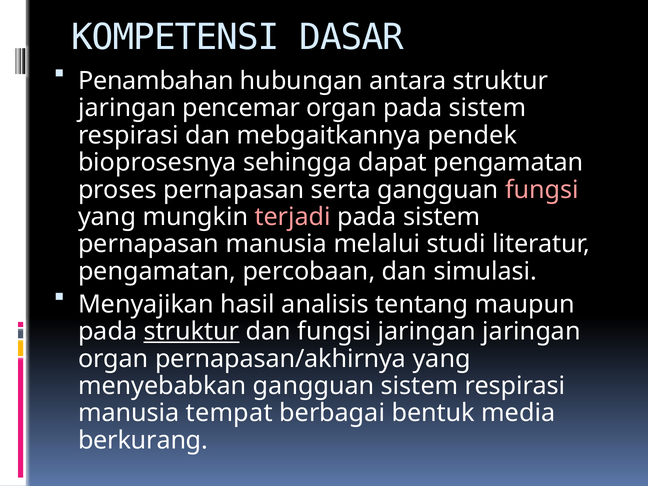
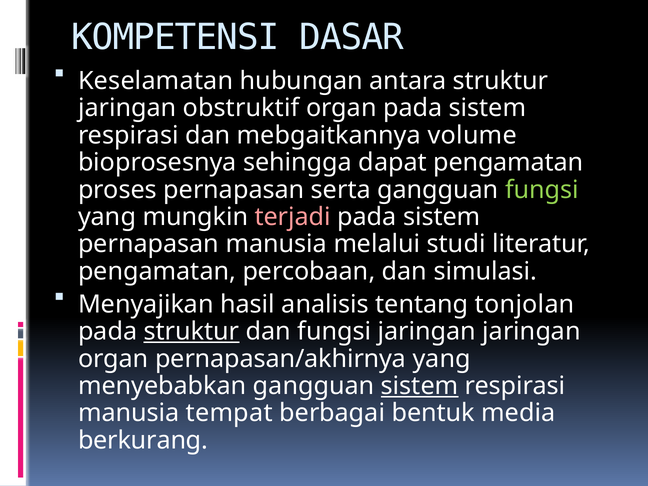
Penambahan: Penambahan -> Keselamatan
pencemar: pencemar -> obstruktif
pendek: pendek -> volume
fungsi at (542, 190) colour: pink -> light green
maupun: maupun -> tonjolan
sistem at (420, 386) underline: none -> present
